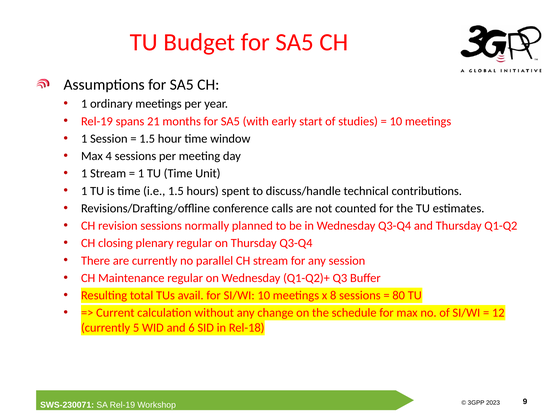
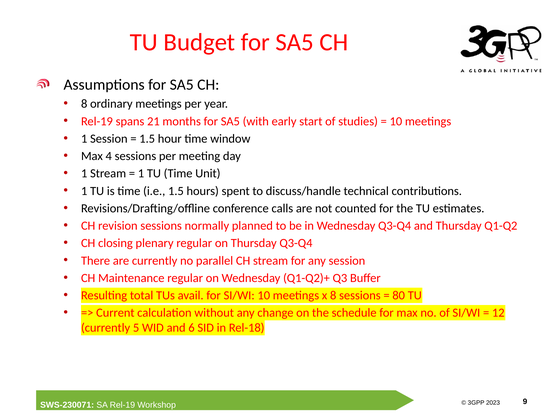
1 at (84, 104): 1 -> 8
